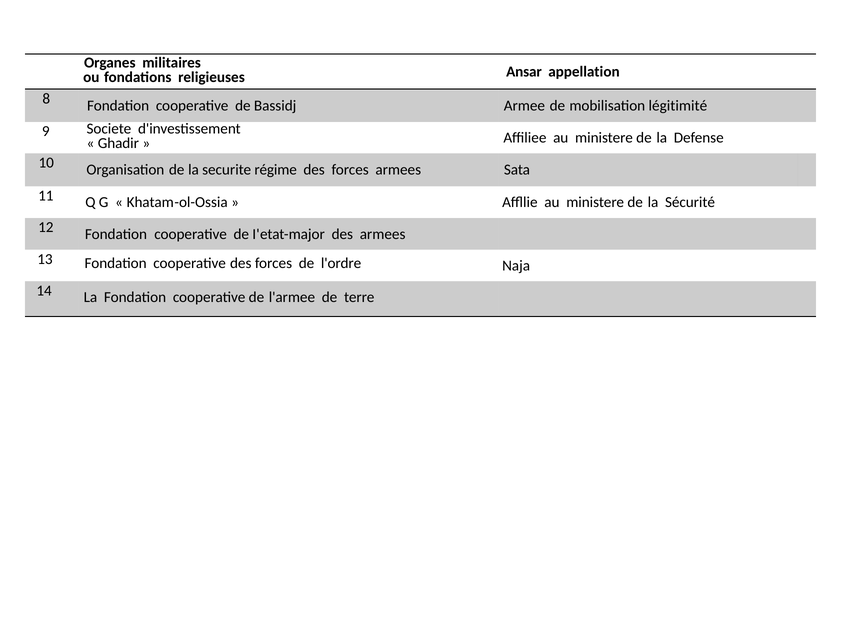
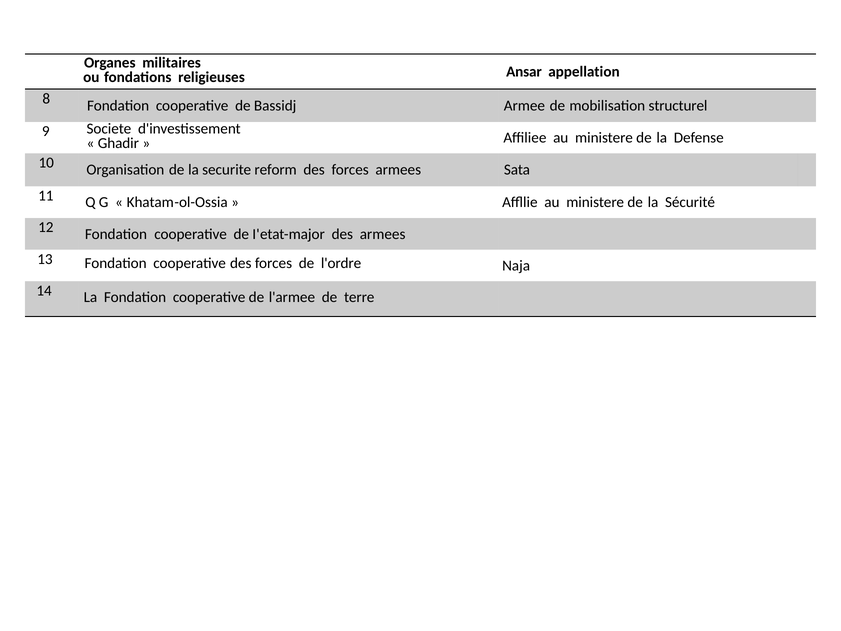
légitimité: légitimité -> structurel
régime: régime -> reform
